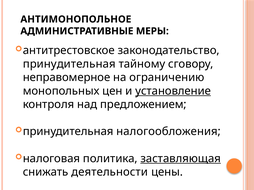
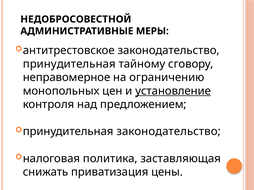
АНТИМОНОПОЛЬНОЕ: АНТИМОНОПОЛЬНОЕ -> НЕДОБРОСОВЕСТНОЙ
принудительная налогообложения: налогообложения -> законодательство
заставляющая underline: present -> none
деятельности: деятельности -> приватизация
